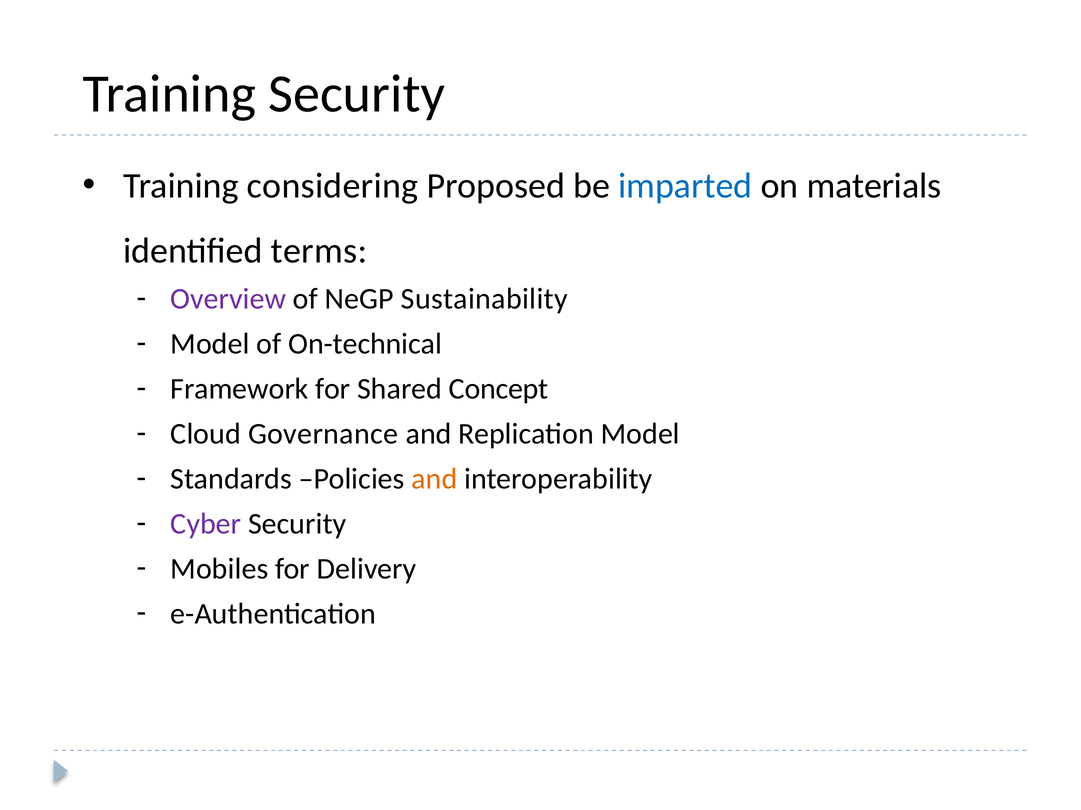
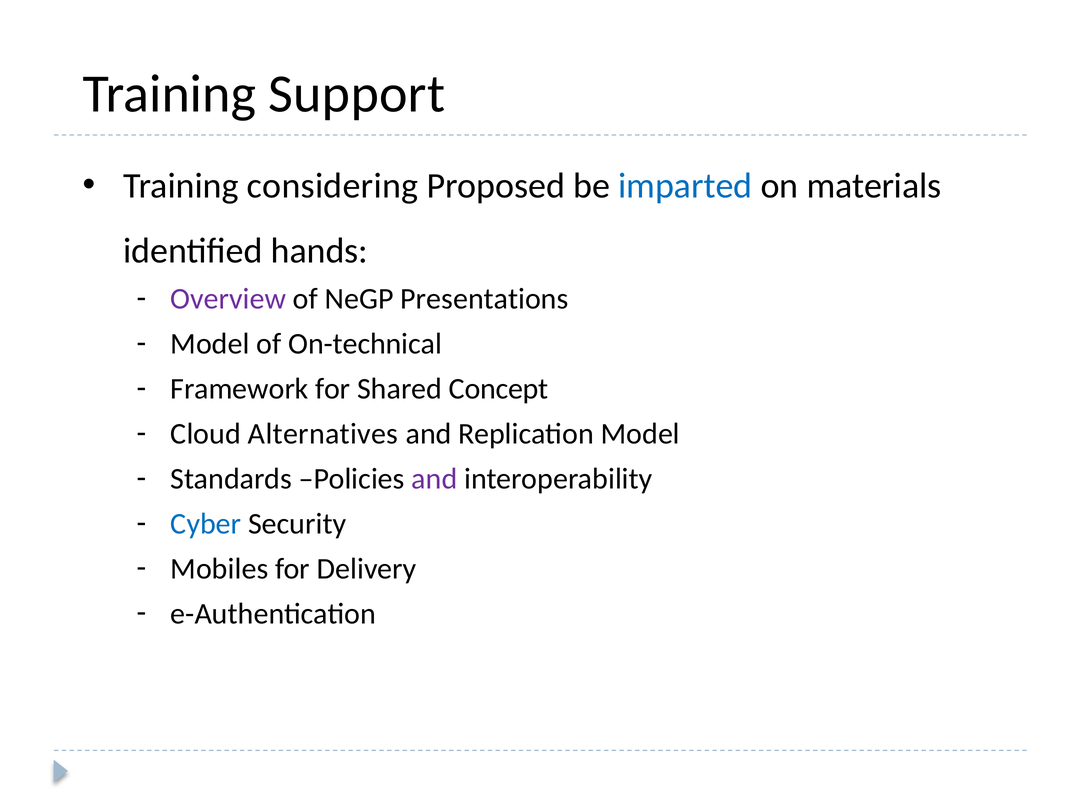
Training Security: Security -> Support
terms: terms -> hands
Sustainability: Sustainability -> Presentations
Governance: Governance -> Alternatives
and at (434, 479) colour: orange -> purple
Cyber colour: purple -> blue
